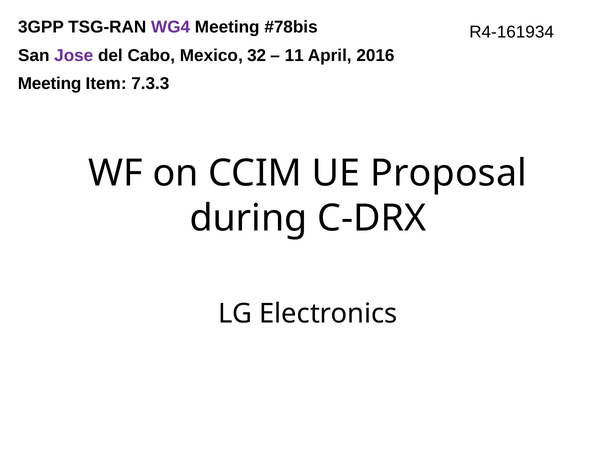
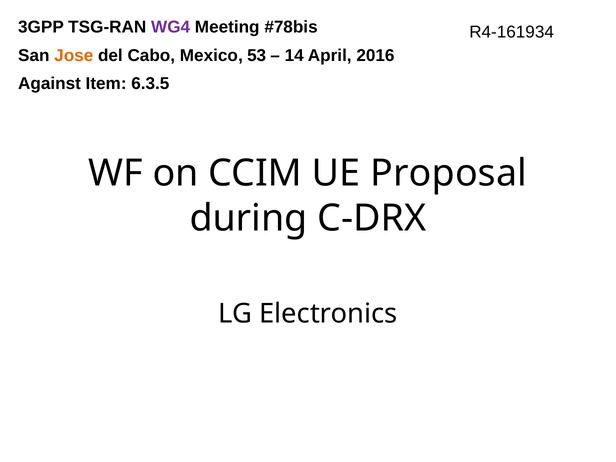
Jose colour: purple -> orange
32: 32 -> 53
11: 11 -> 14
Meeting at (50, 84): Meeting -> Against
7.3.3: 7.3.3 -> 6.3.5
